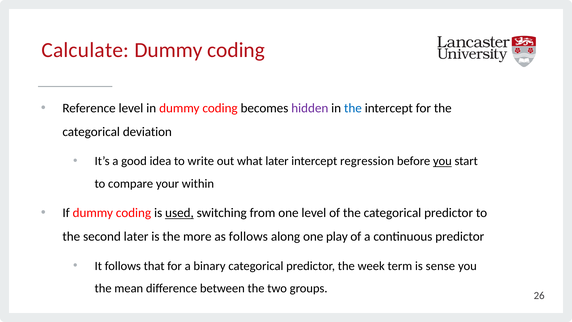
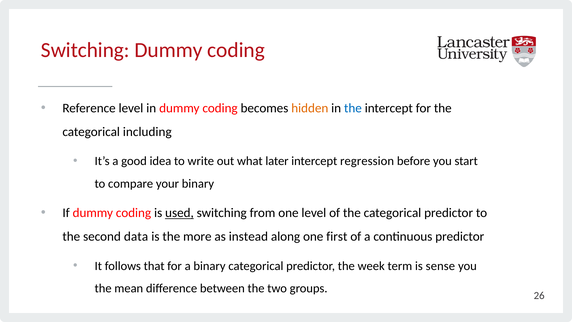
Calculate at (85, 50): Calculate -> Switching
hidden colour: purple -> orange
deviation: deviation -> including
you at (442, 161) underline: present -> none
your within: within -> binary
second later: later -> data
as follows: follows -> instead
play: play -> first
